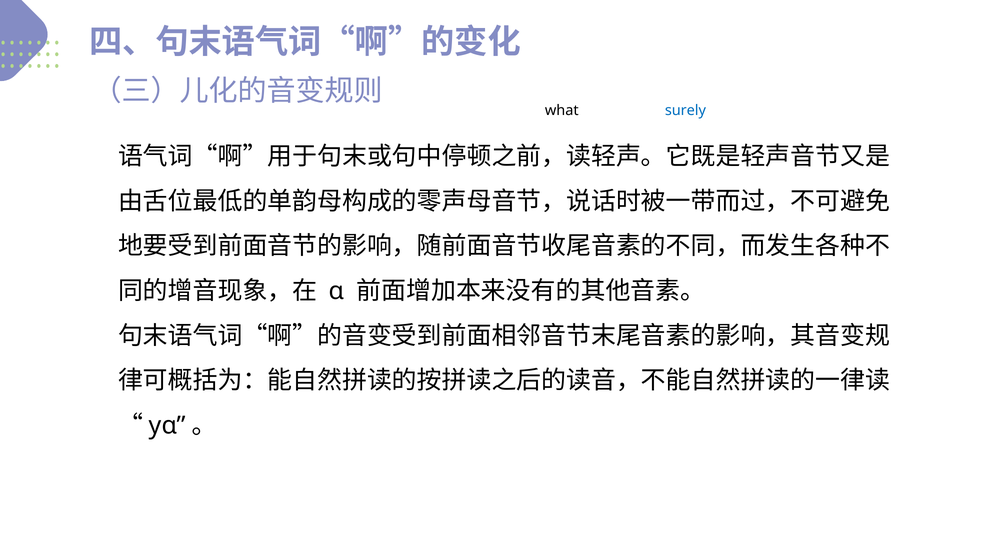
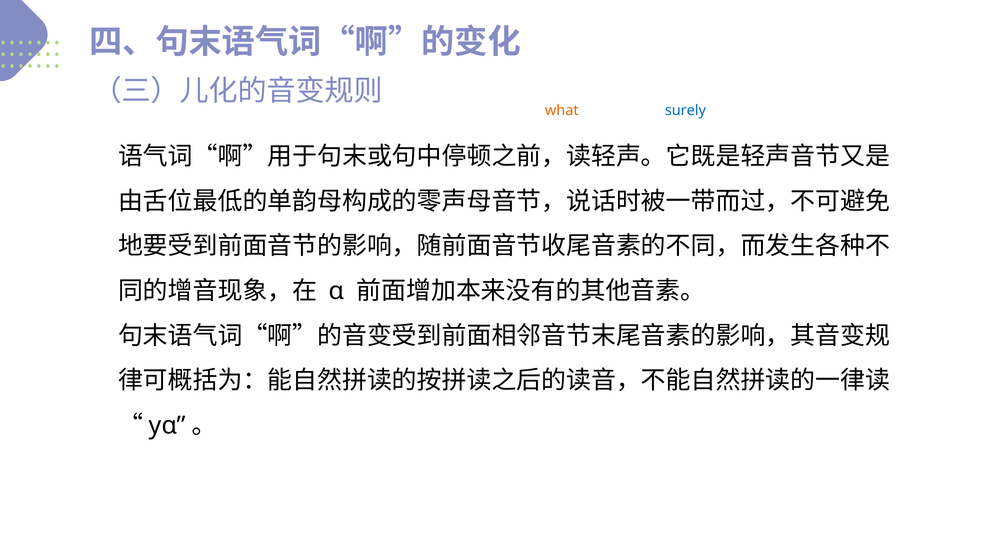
what colour: black -> orange
